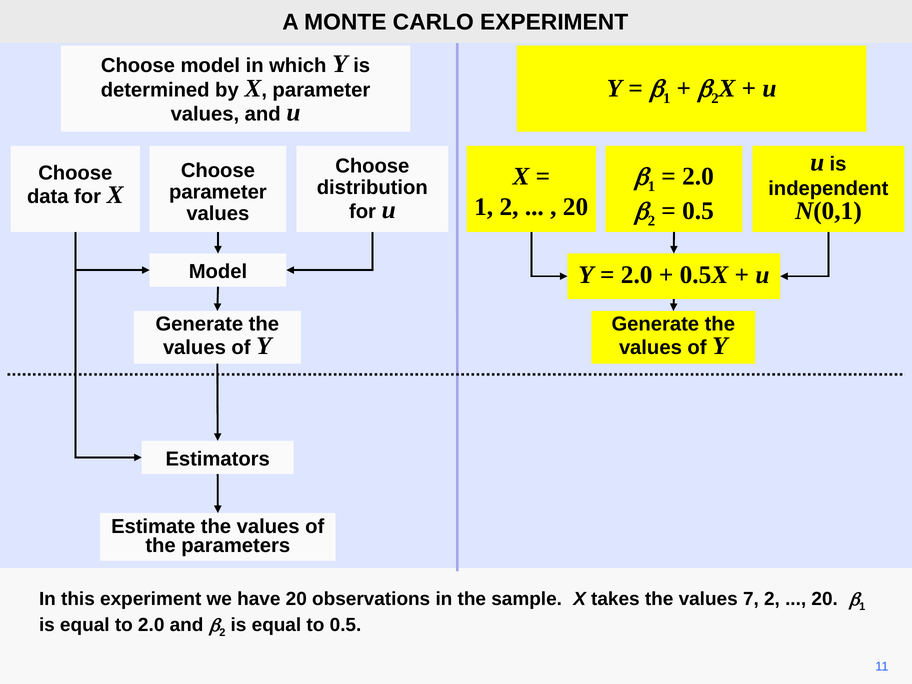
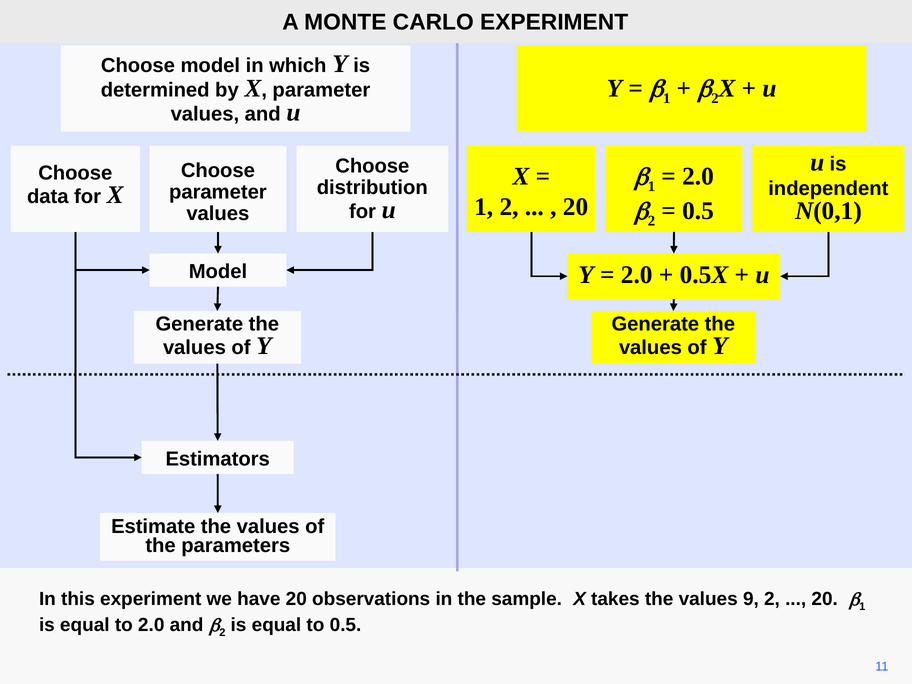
7: 7 -> 9
